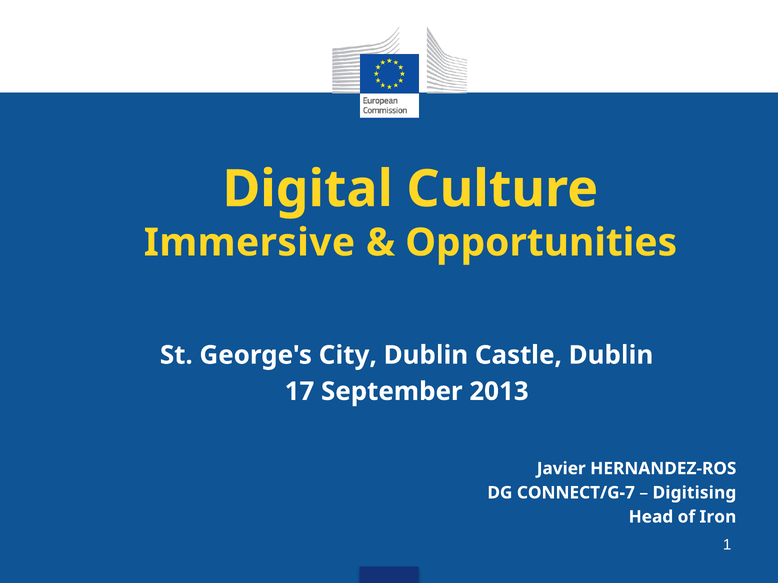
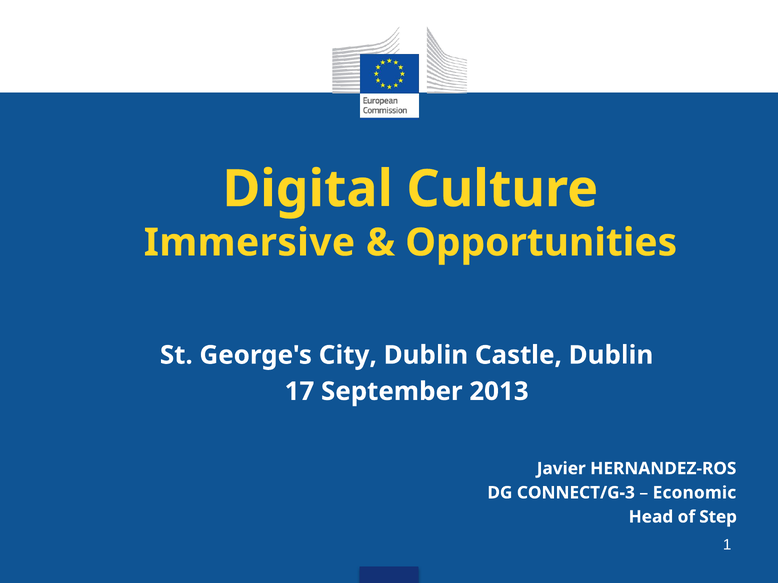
CONNECT/G-7: CONNECT/G-7 -> CONNECT/G-3
Digitising: Digitising -> Economic
Iron: Iron -> Step
